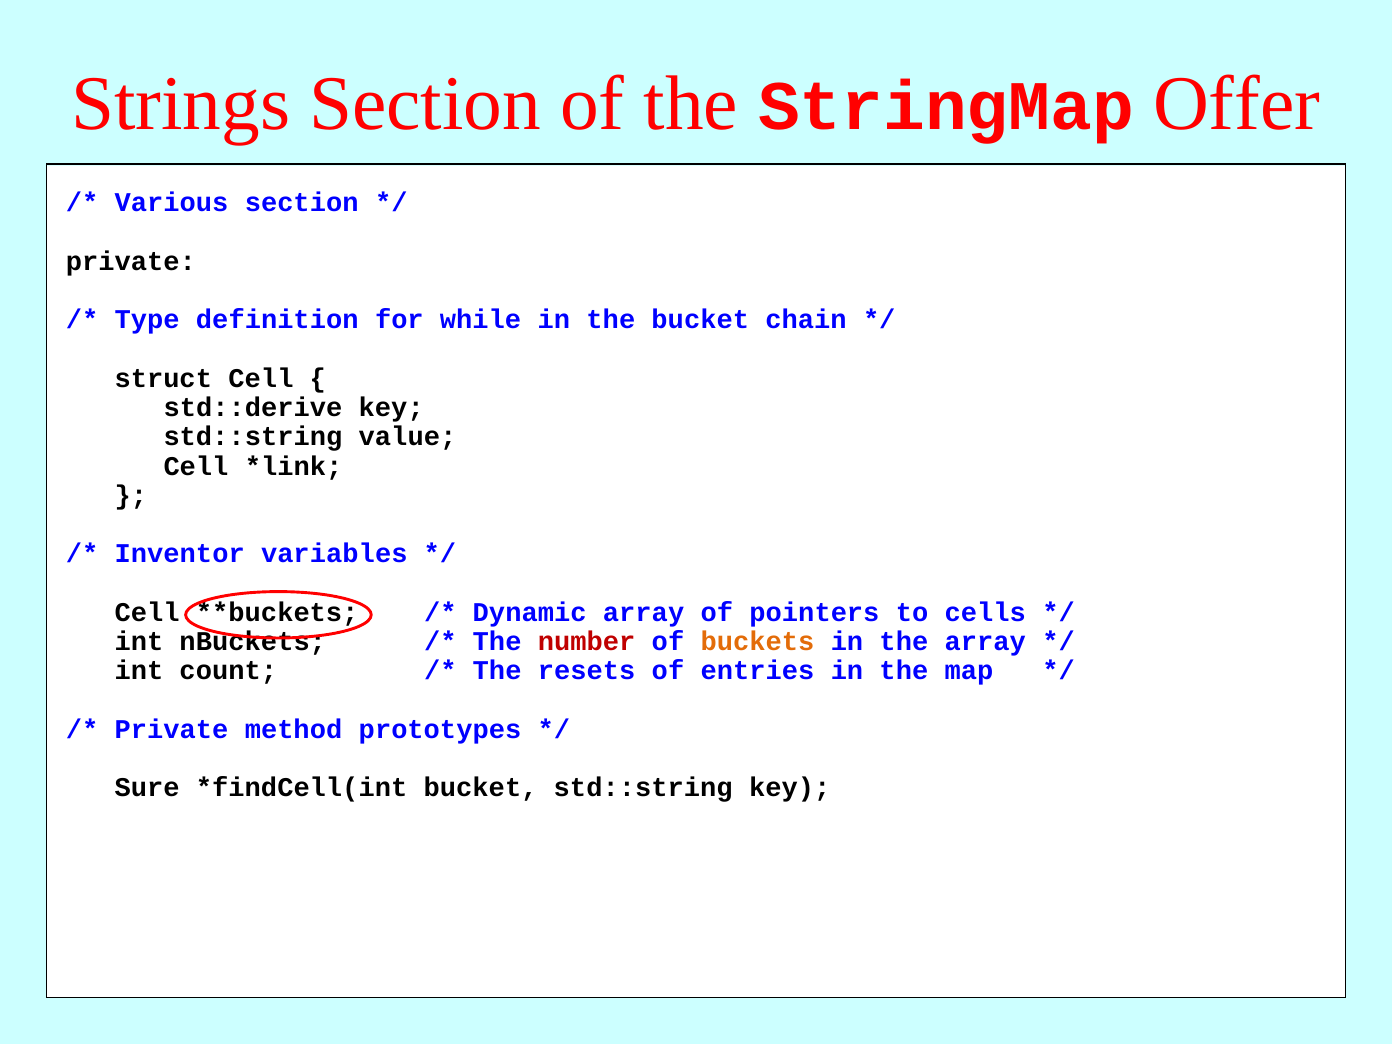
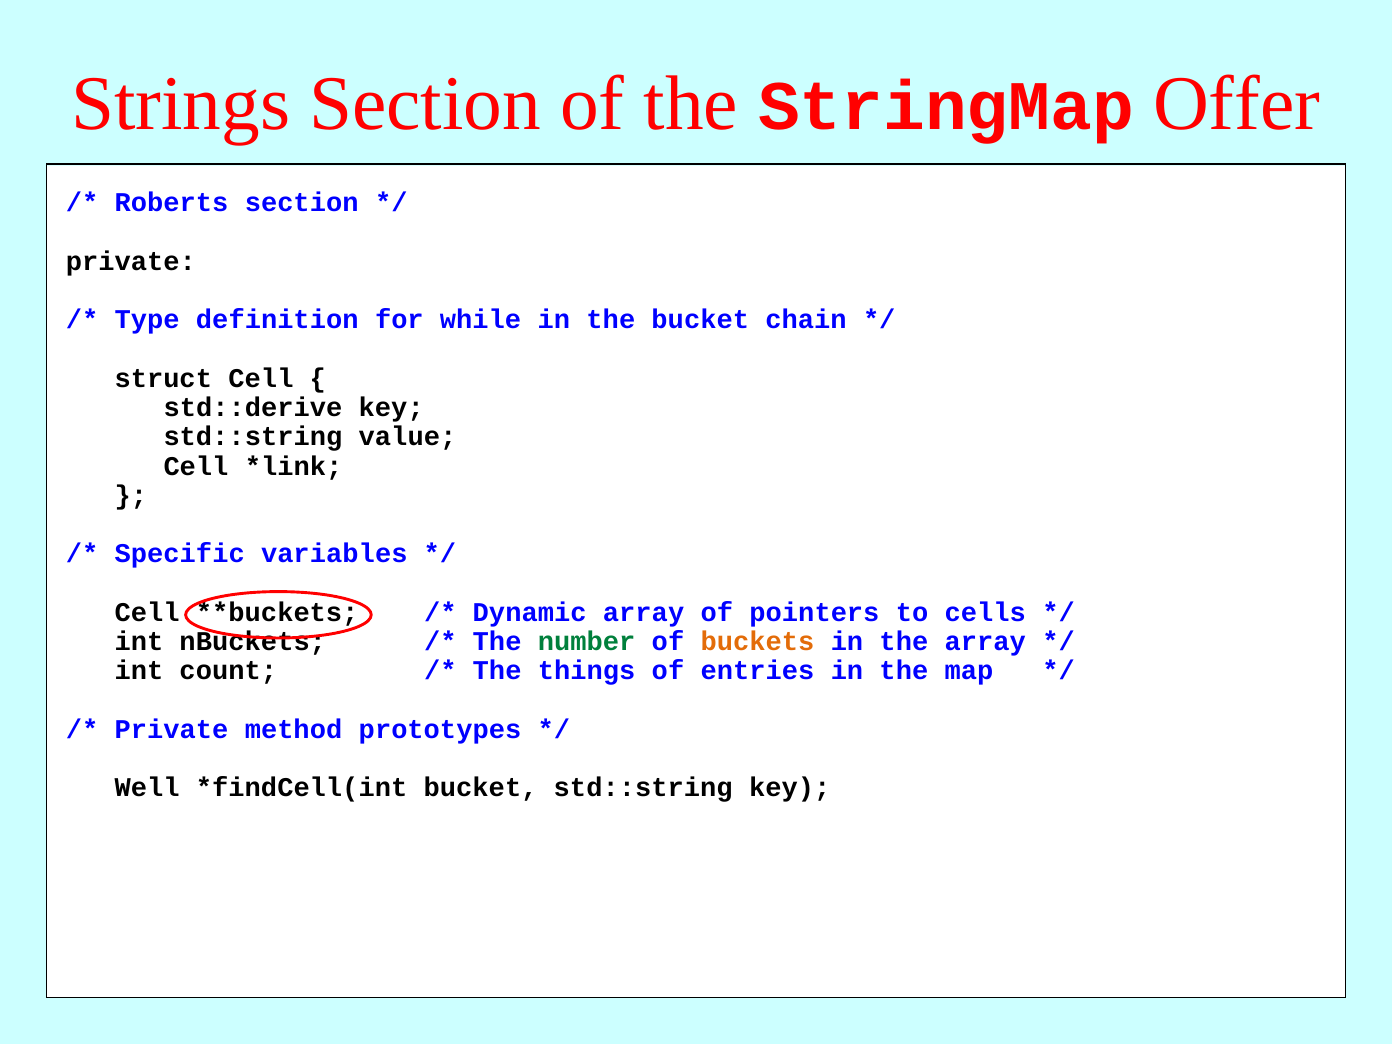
Various: Various -> Roberts
Inventor: Inventor -> Specific
number colour: red -> green
resets: resets -> things
Sure: Sure -> Well
